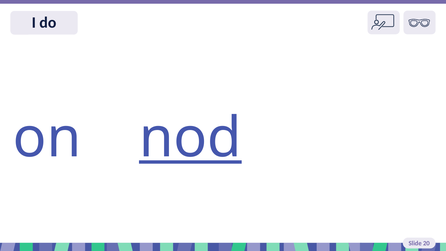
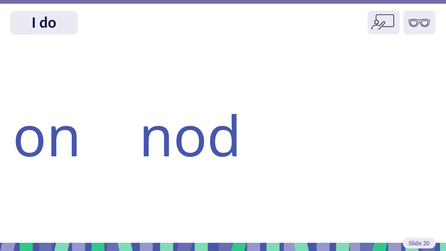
nod underline: present -> none
